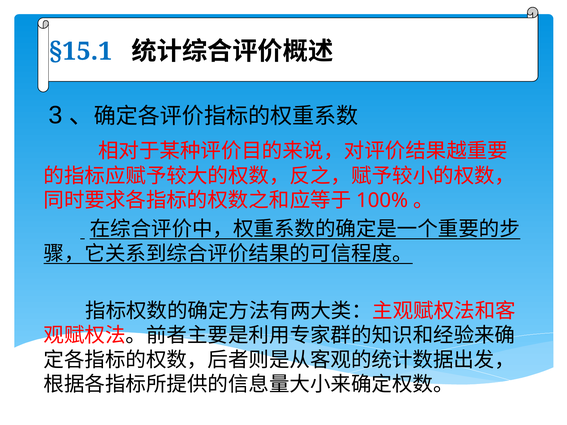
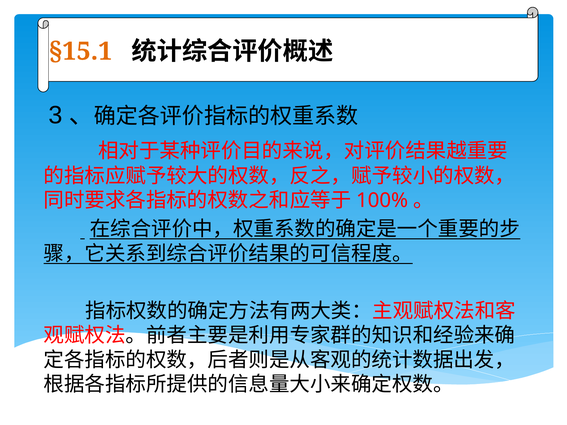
§15.1 colour: blue -> orange
